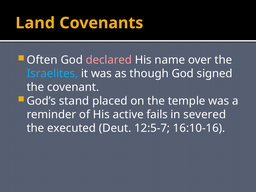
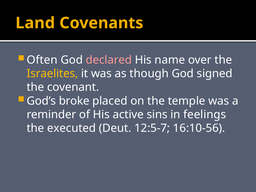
Israelites colour: light blue -> yellow
stand: stand -> broke
fails: fails -> sins
severed: severed -> feelings
16:10-16: 16:10-16 -> 16:10-56
